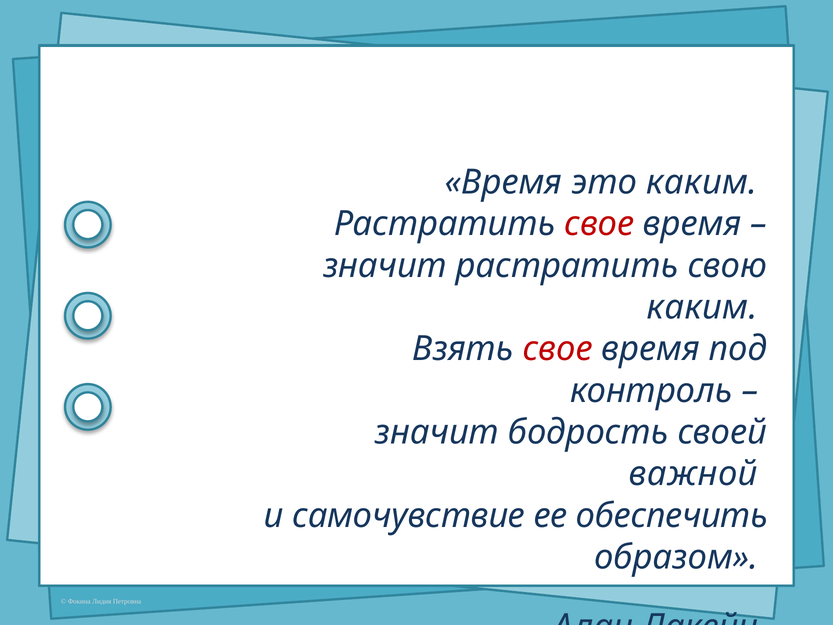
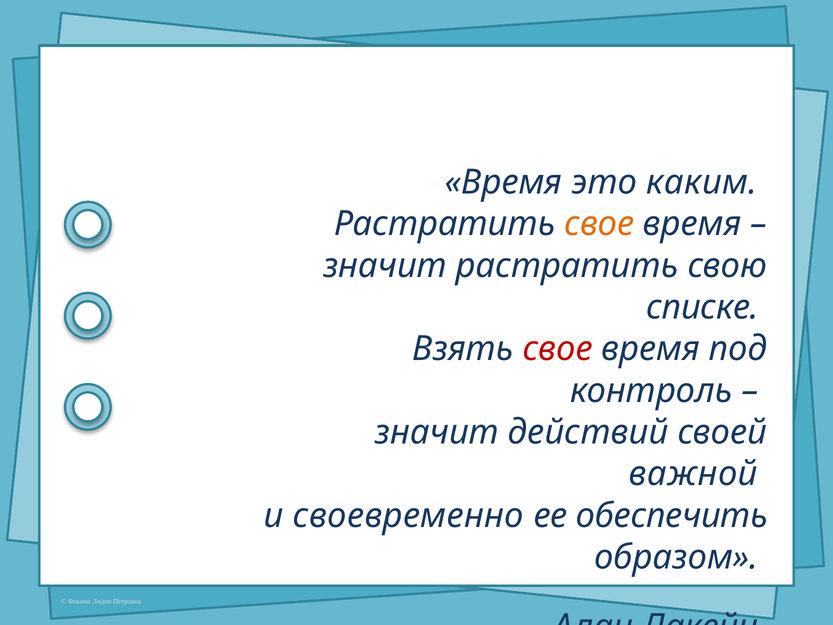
свое at (599, 224) colour: red -> orange
каким at (702, 307): каким -> списке
бодрость: бодрость -> действий
самочувствие: самочувствие -> своевременно
